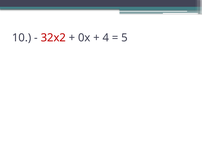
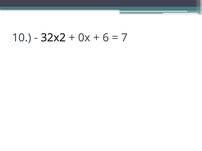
32x2 colour: red -> black
4: 4 -> 6
5: 5 -> 7
